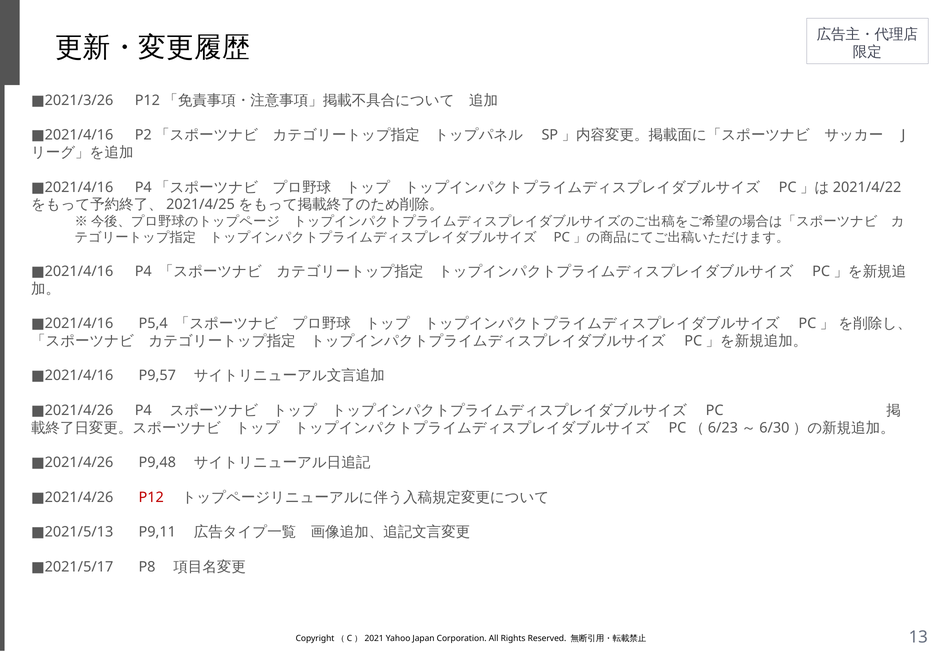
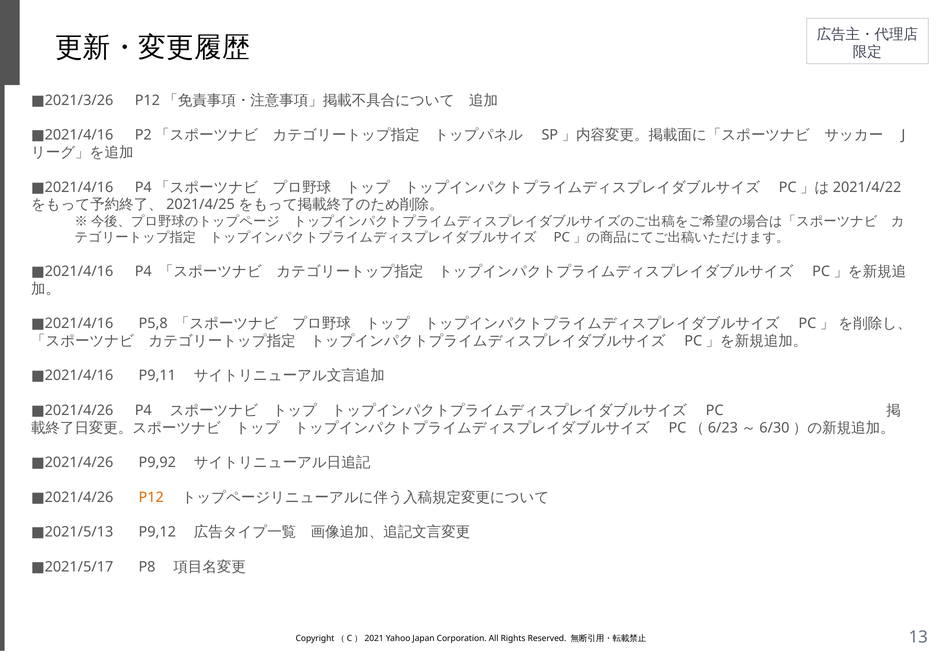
P5,4: P5,4 -> P5,8
P9,57: P9,57 -> P9,11
P9,48: P9,48 -> P9,92
P12 colour: red -> orange
P9,11: P9,11 -> P9,12
